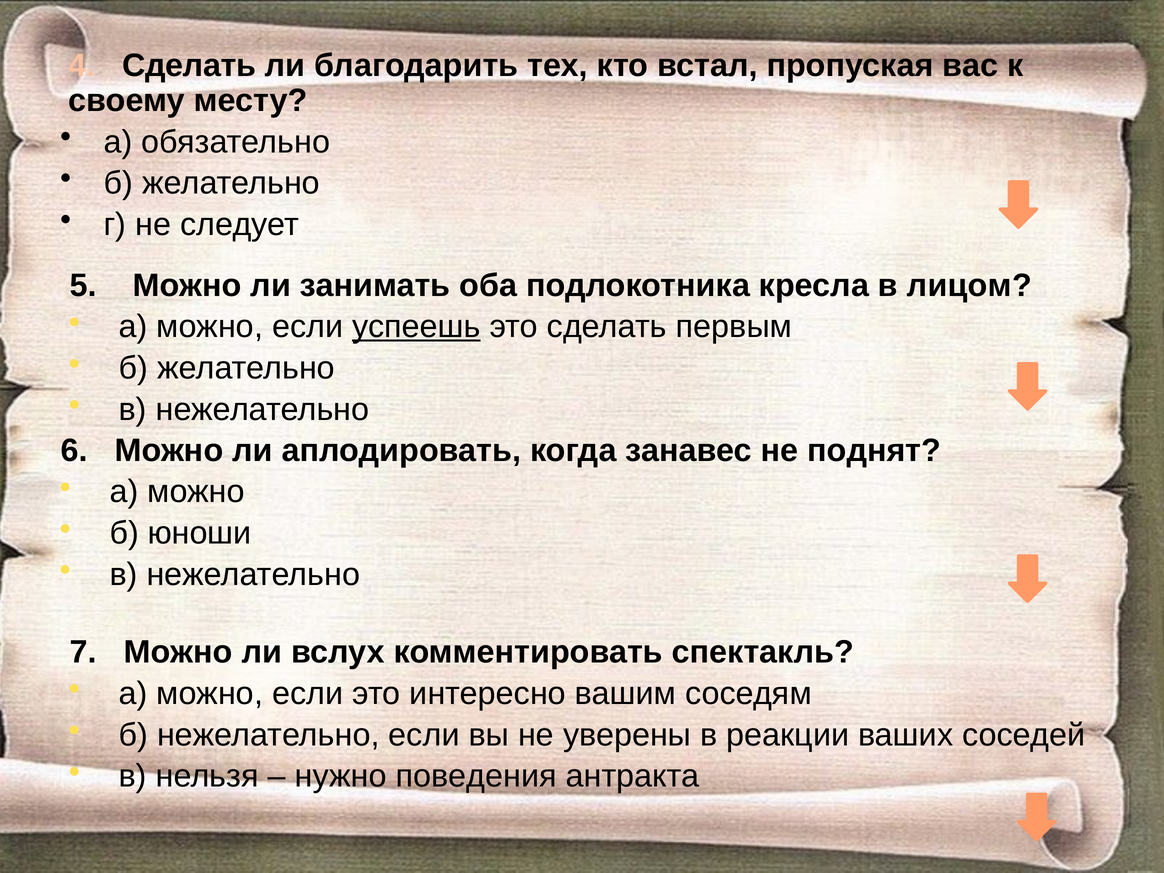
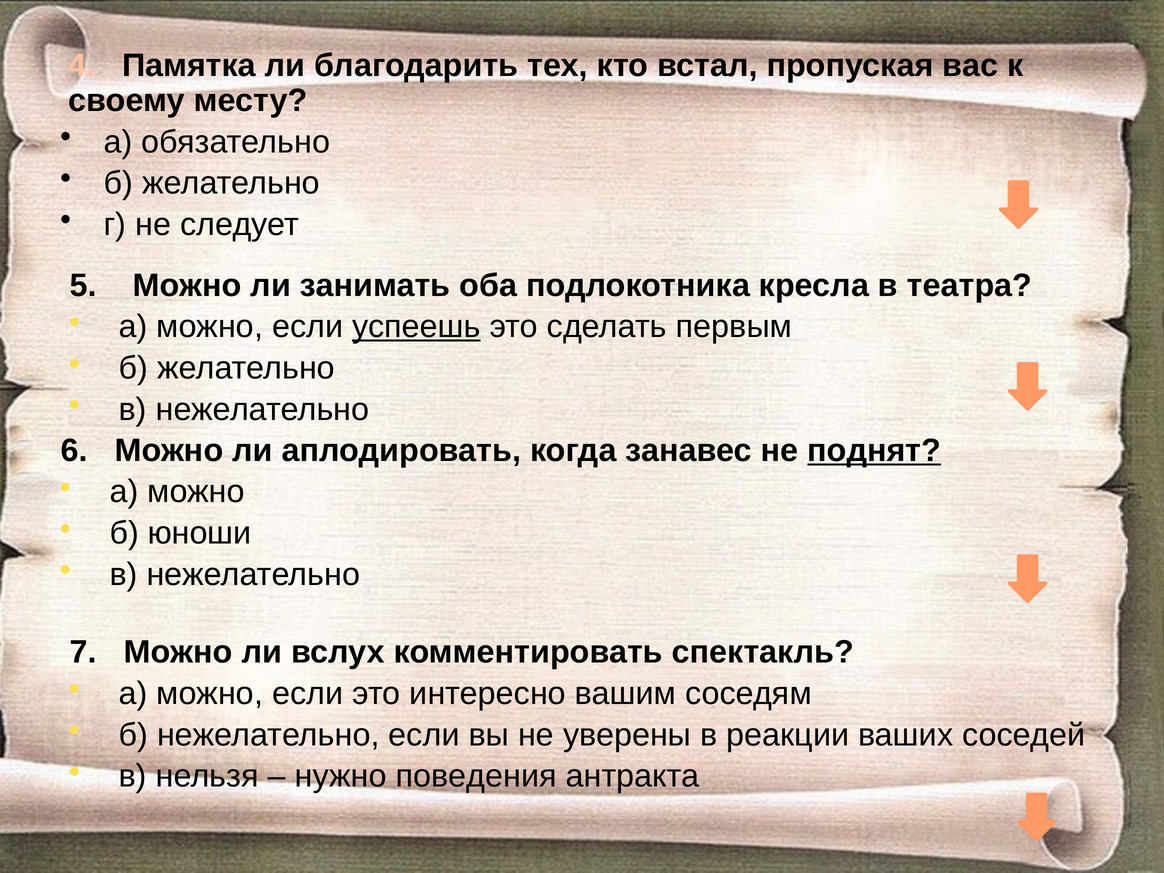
4 Сделать: Сделать -> Памятка
лицом: лицом -> театра
поднят underline: none -> present
